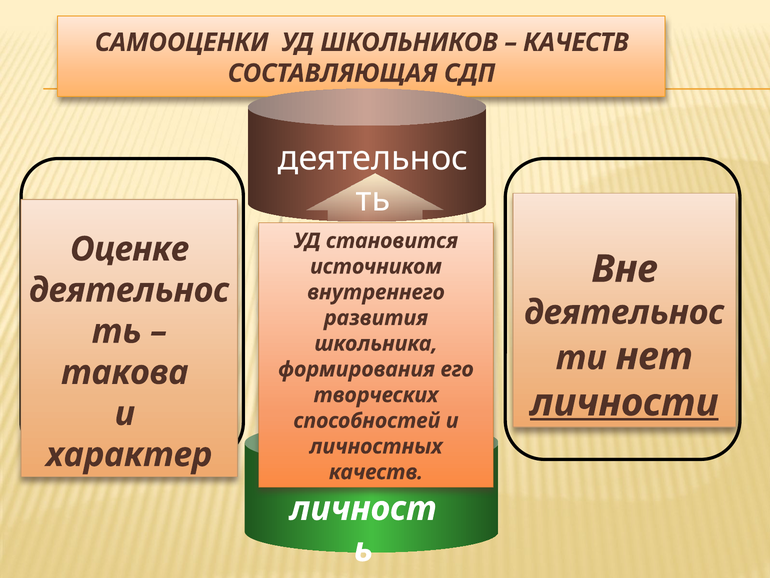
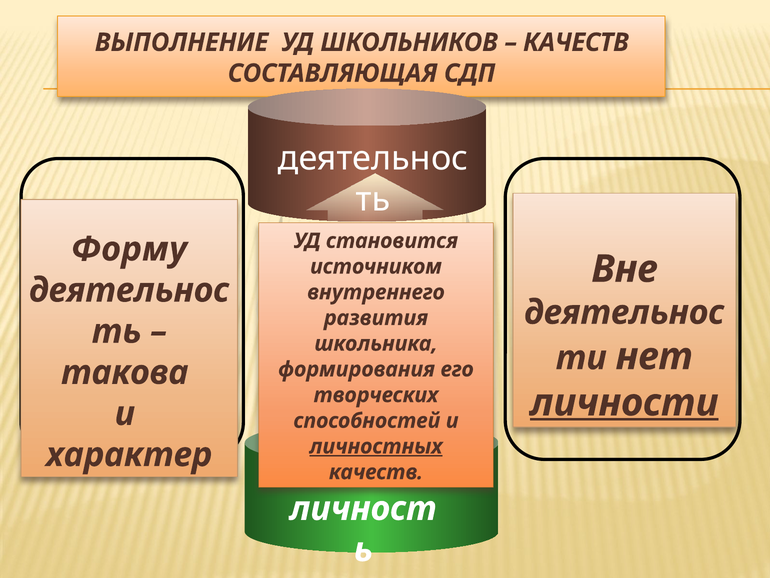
САМООЦЕНКИ: САМООЦЕНКИ -> ВЫПОЛНЕНИЕ
Оценке: Оценке -> Форму
личностных underline: none -> present
